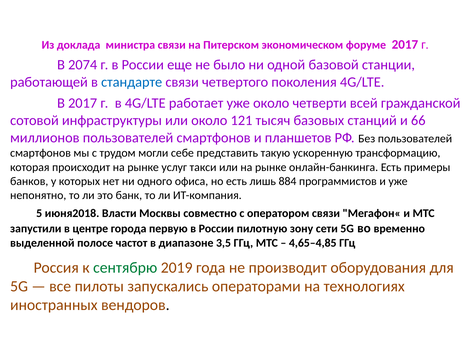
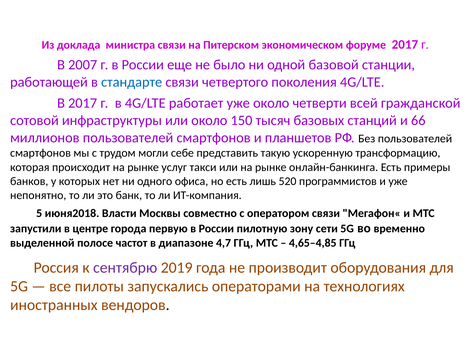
2074: 2074 -> 2007
121: 121 -> 150
884: 884 -> 520
3,5: 3,5 -> 4,7
сентябрю colour: green -> purple
